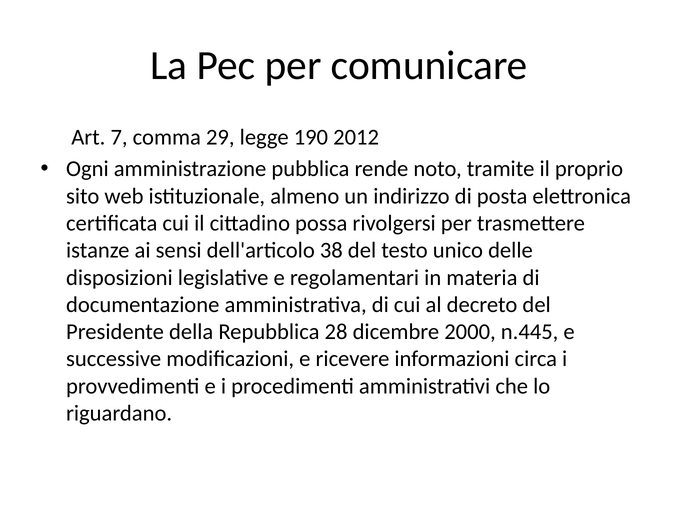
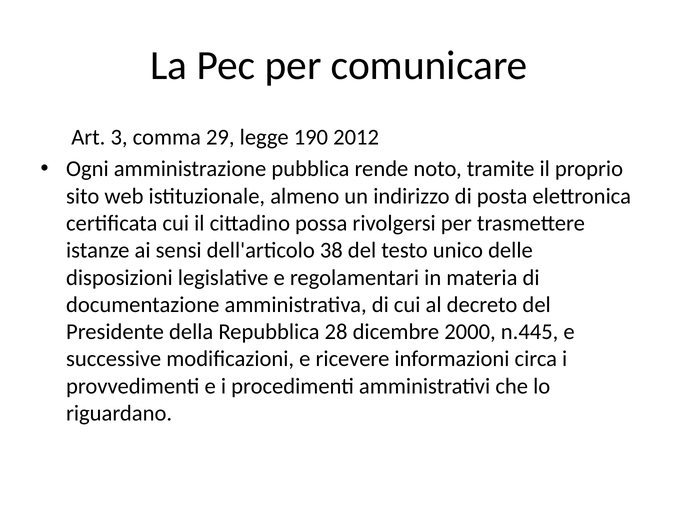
7: 7 -> 3
